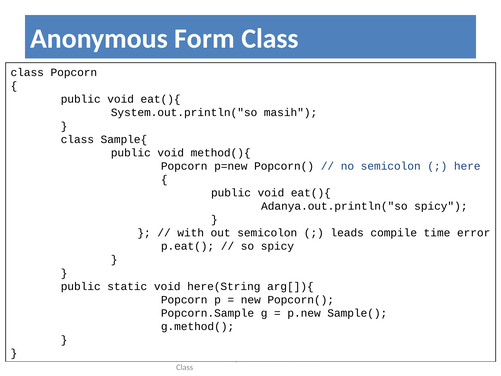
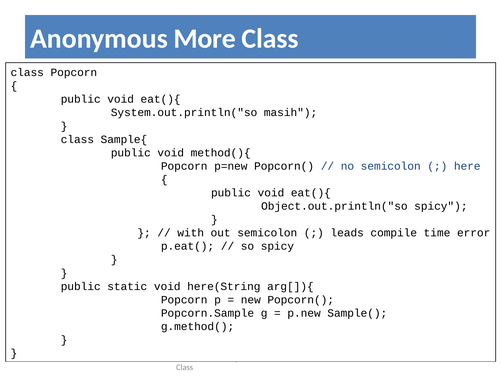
Form: Form -> More
Adanya.out.println("so: Adanya.out.println("so -> Object.out.println("so
